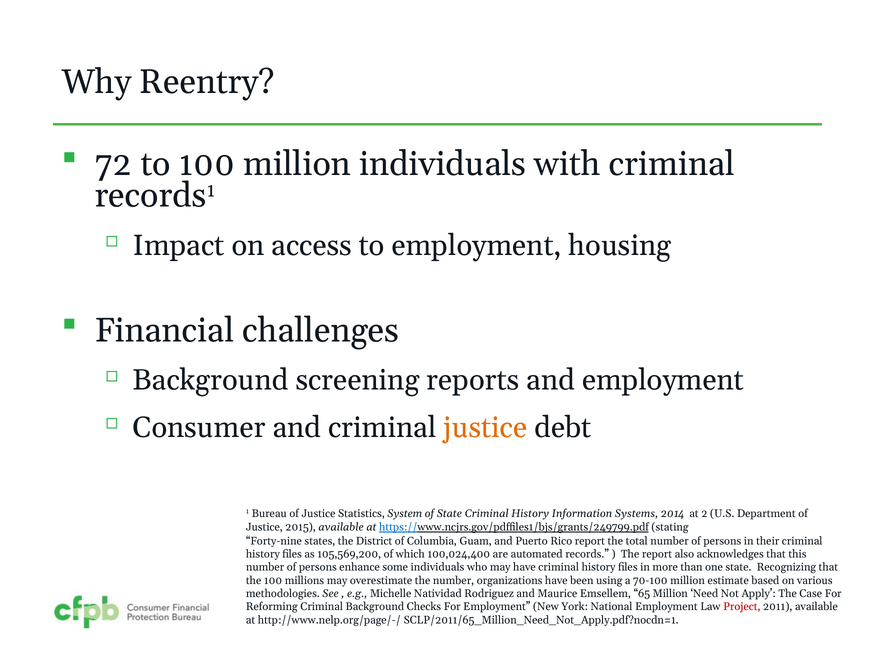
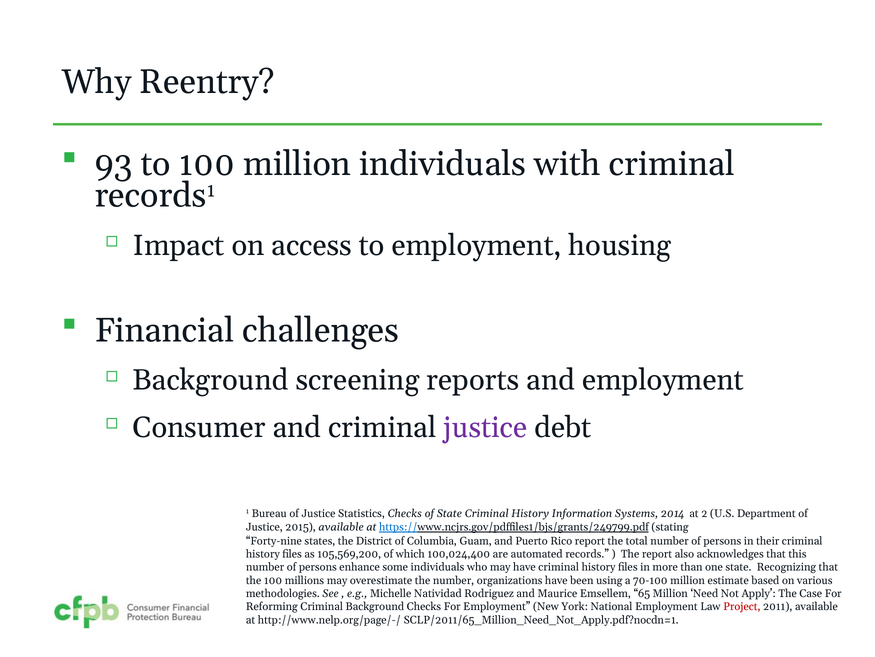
72: 72 -> 93
justice at (485, 427) colour: orange -> purple
Statistics System: System -> Checks
